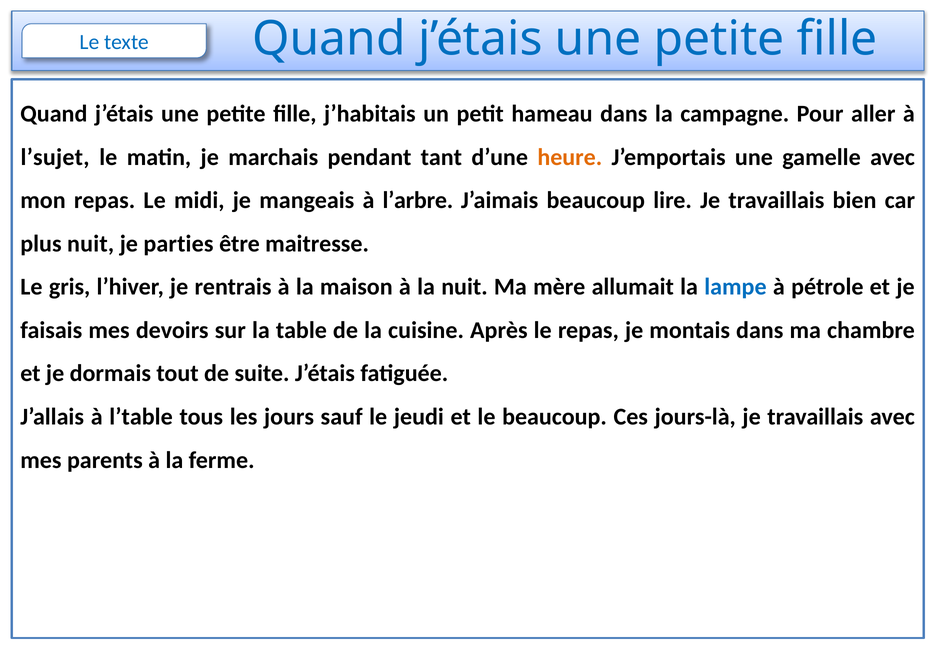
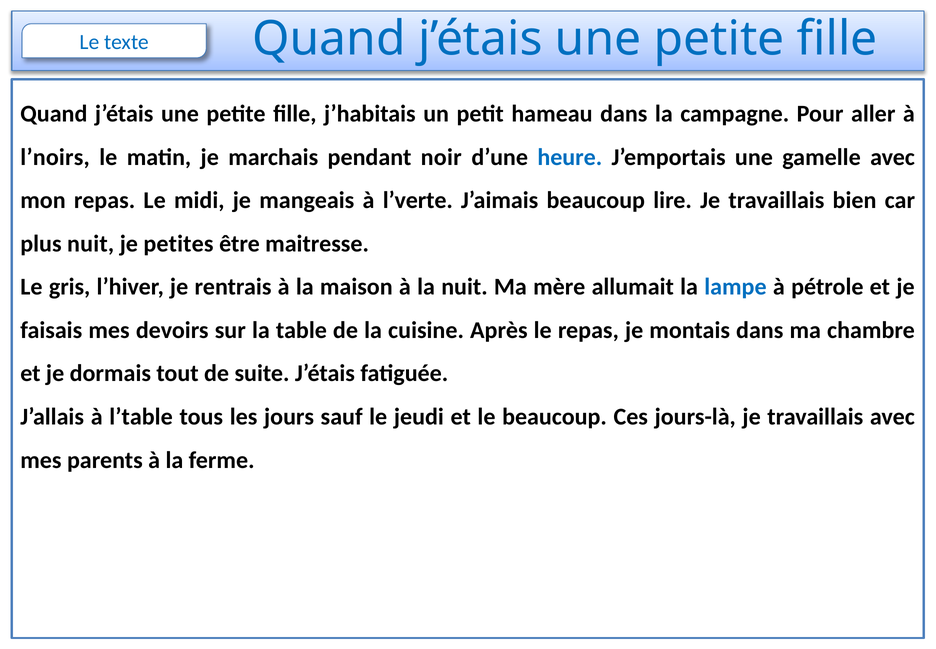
l’sujet: l’sujet -> l’noirs
tant: tant -> noir
heure colour: orange -> blue
l’arbre: l’arbre -> l’verte
parties: parties -> petites
